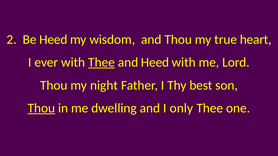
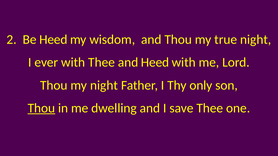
true heart: heart -> night
Thee at (102, 62) underline: present -> none
best: best -> only
only: only -> save
